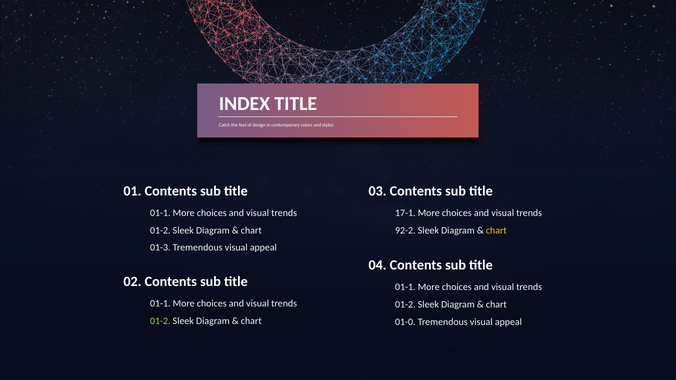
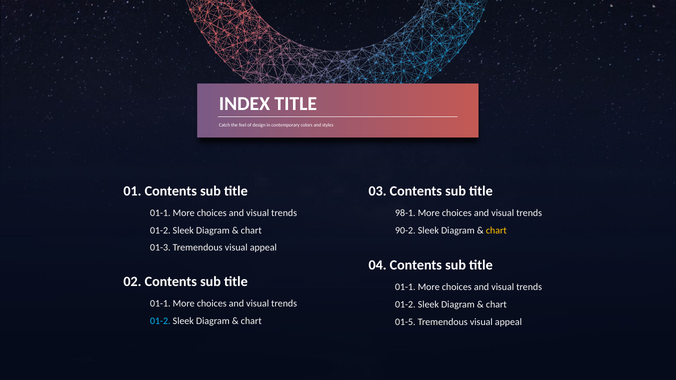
17-1: 17-1 -> 98-1
92-2: 92-2 -> 90-2
01-2 at (160, 321) colour: light green -> light blue
01-0: 01-0 -> 01-5
